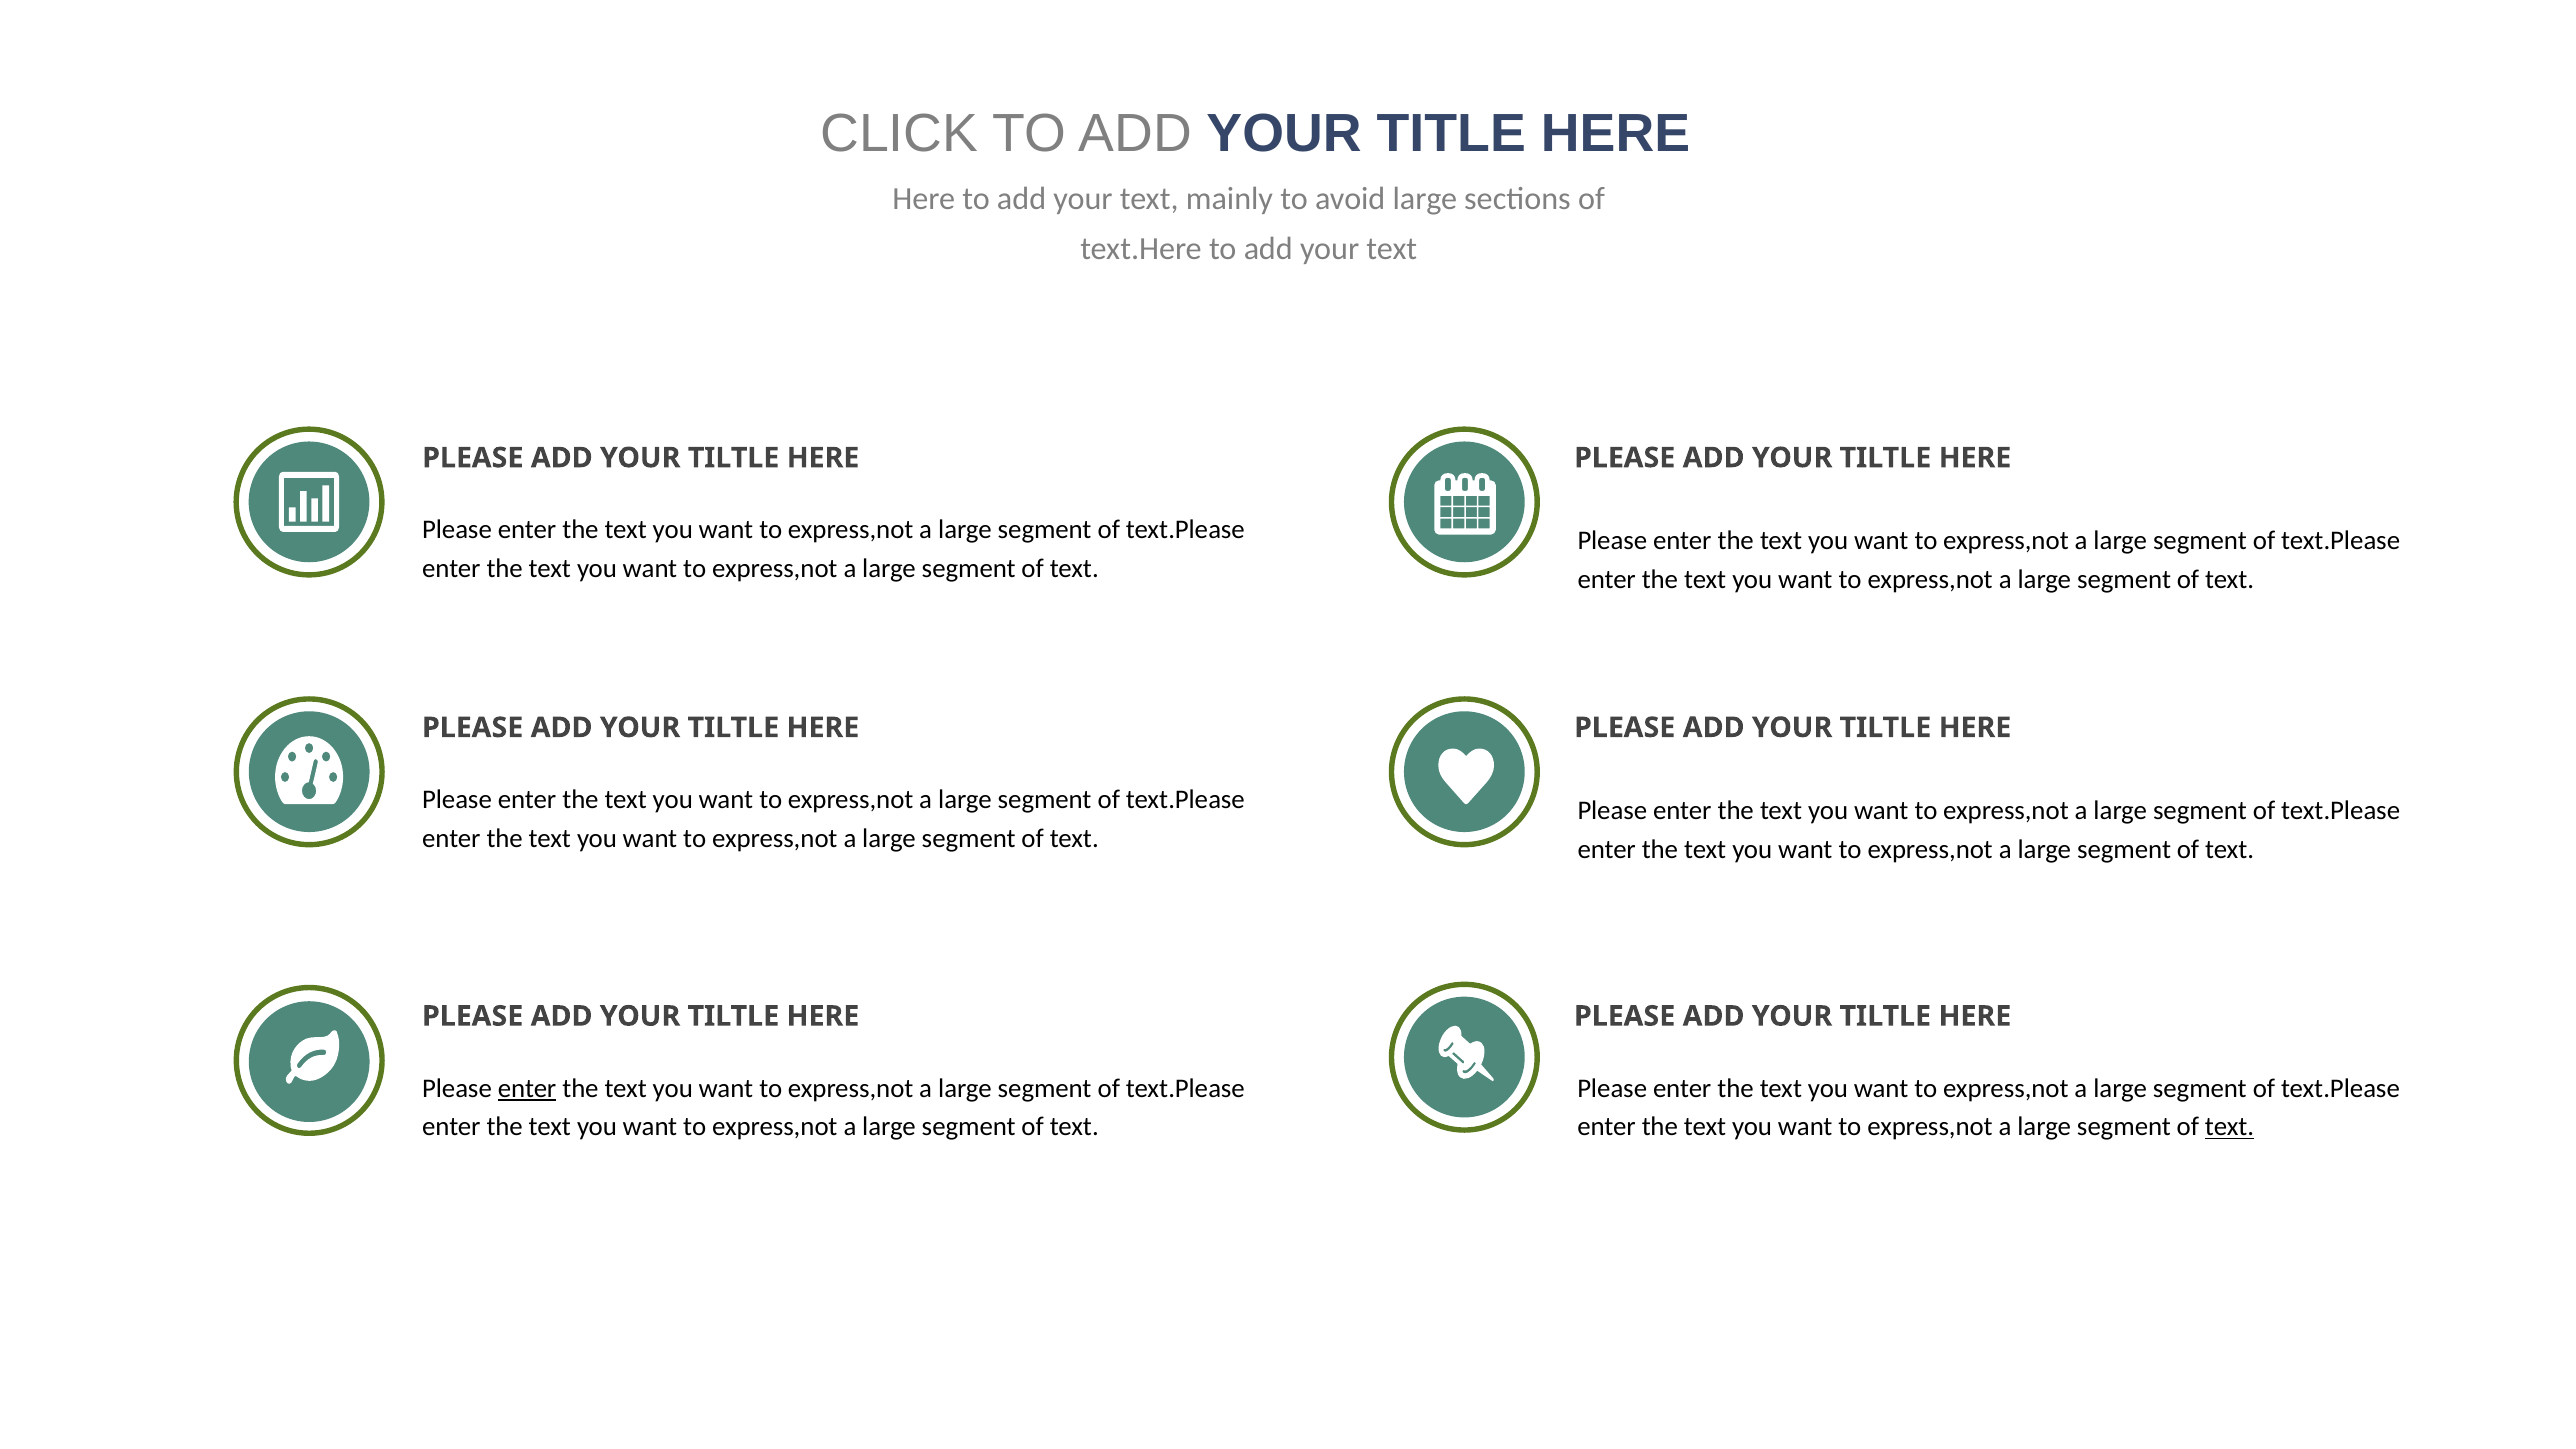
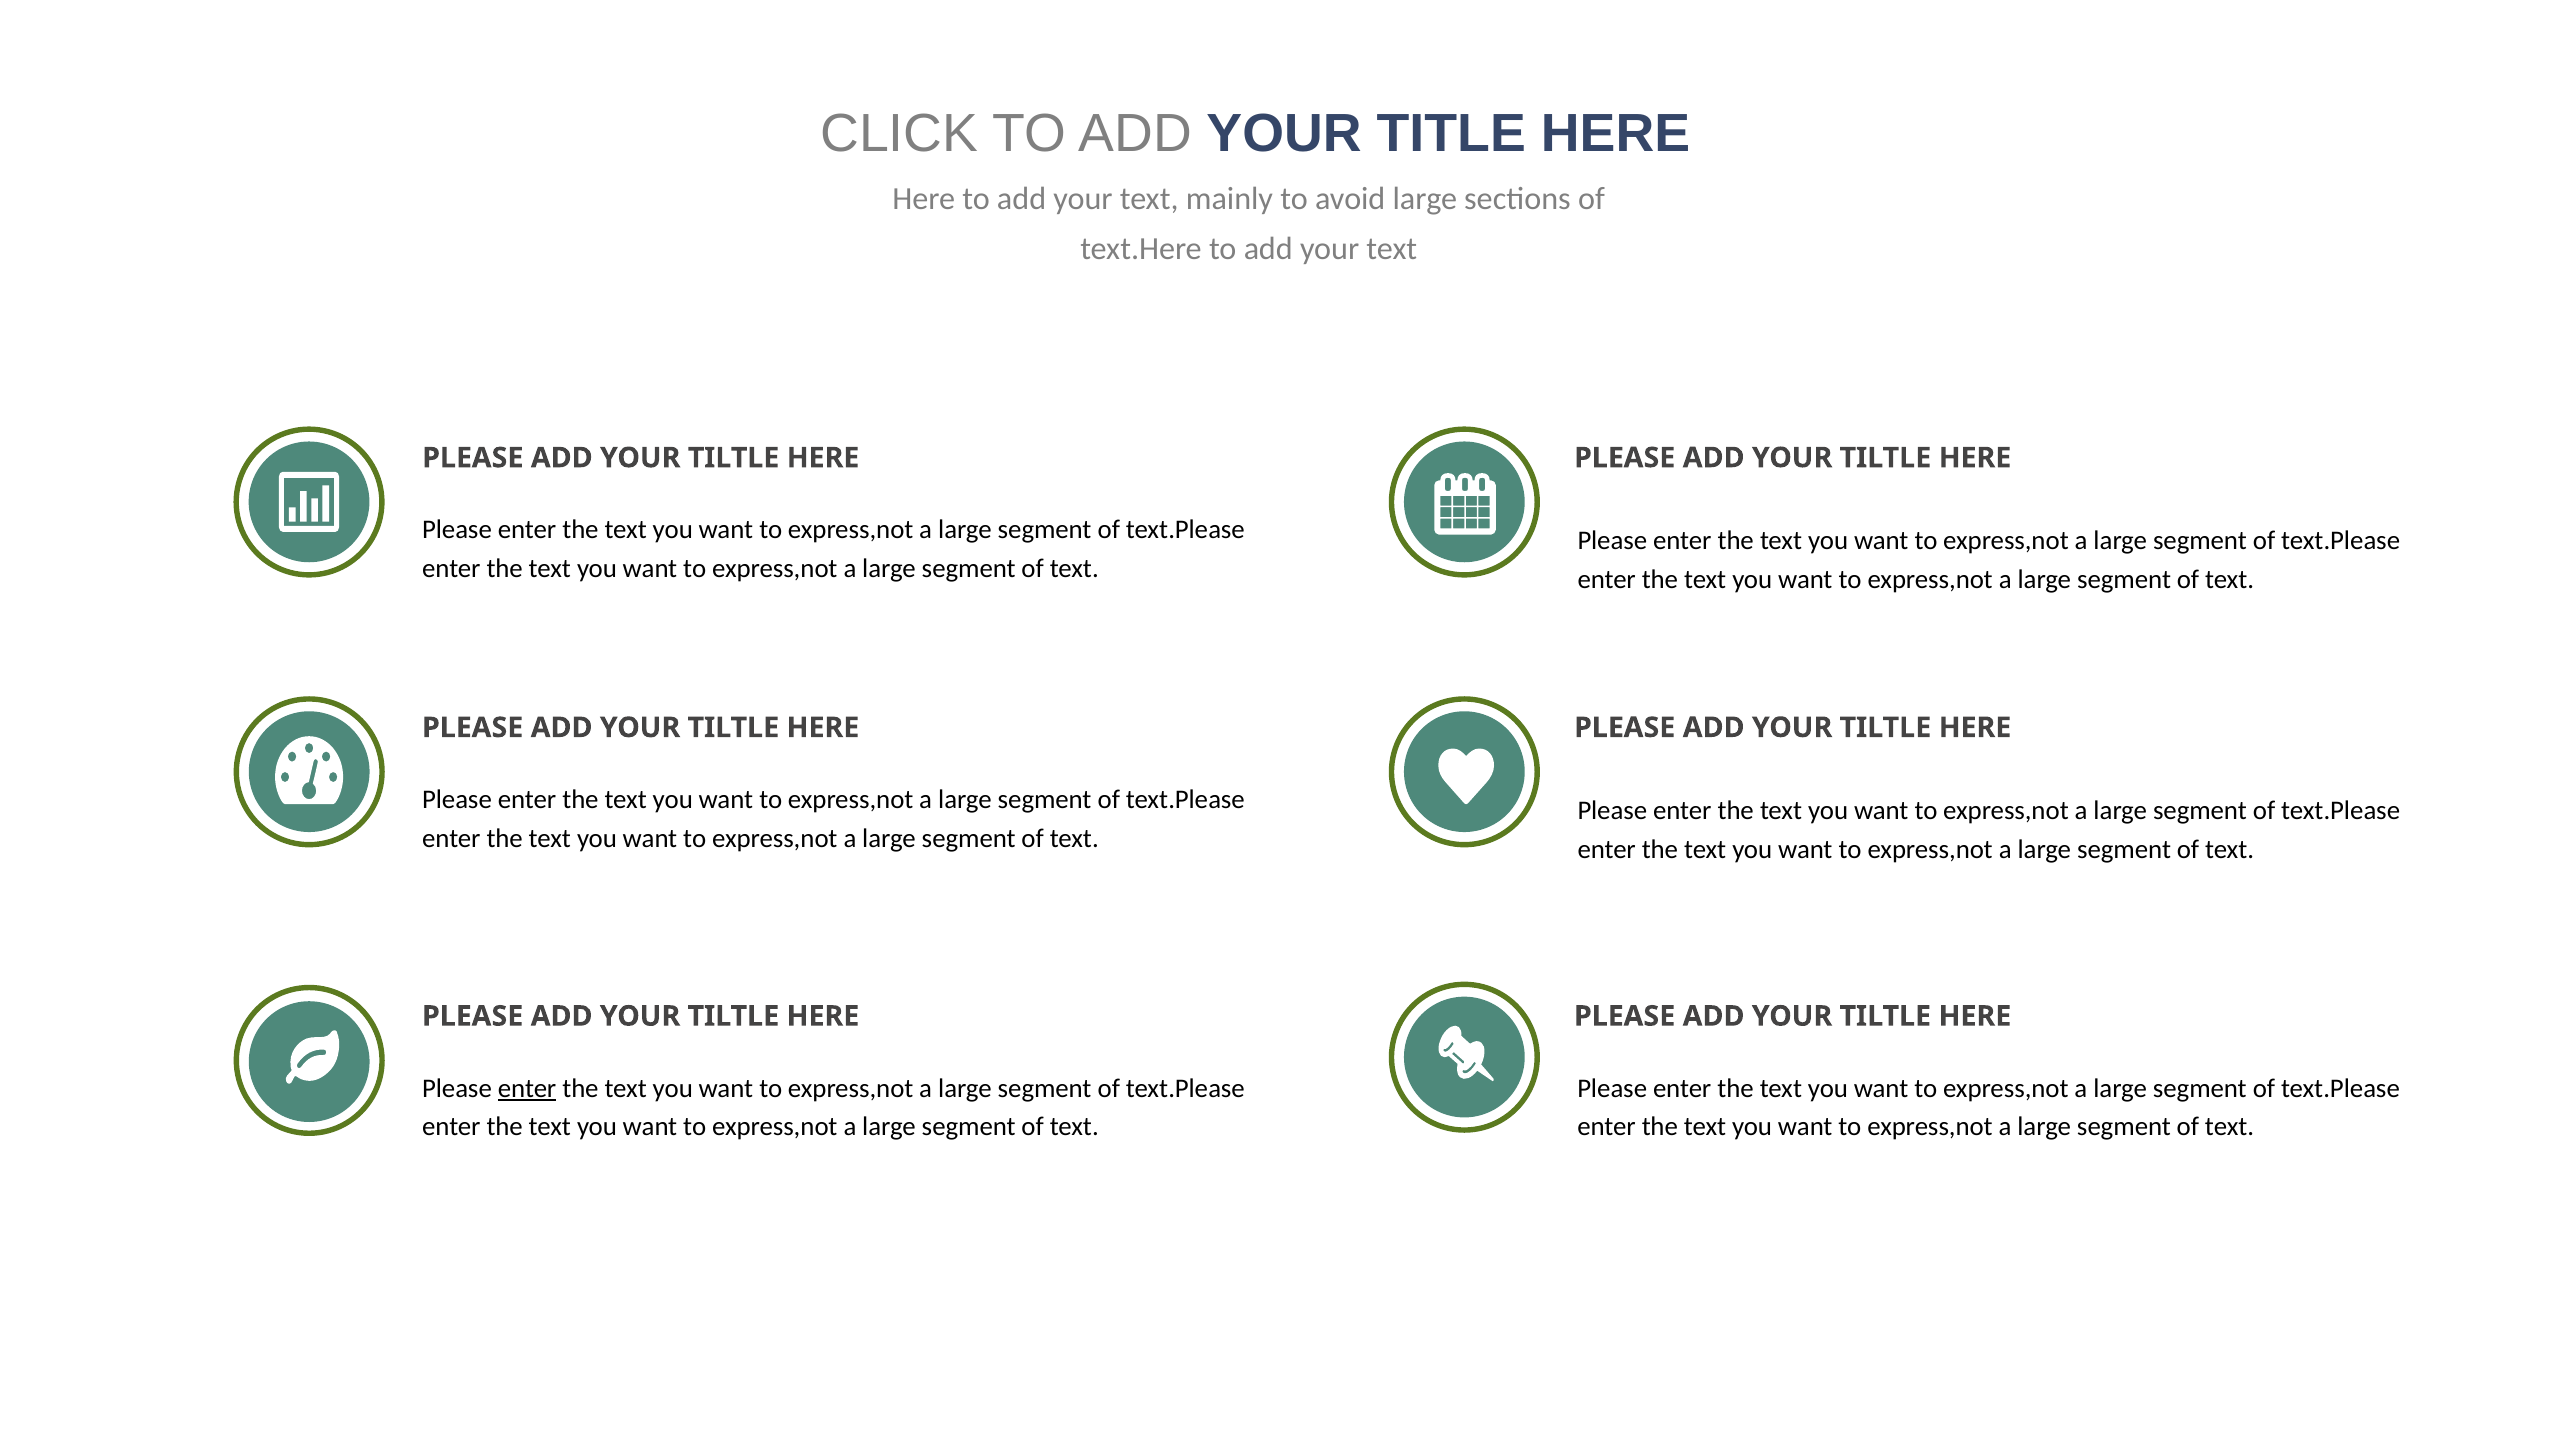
text at (2230, 1127) underline: present -> none
